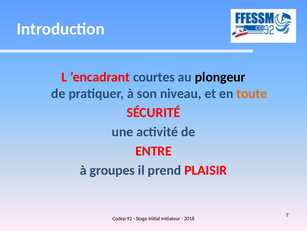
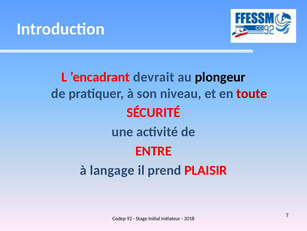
courtes: courtes -> devrait
toute colour: orange -> red
groupes: groupes -> langage
